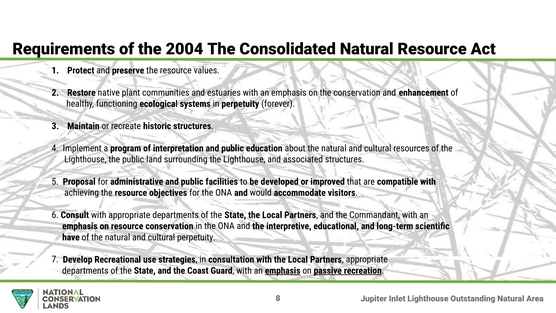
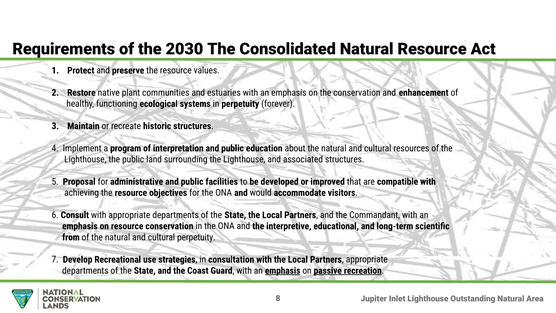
2004: 2004 -> 2030
have: have -> from
